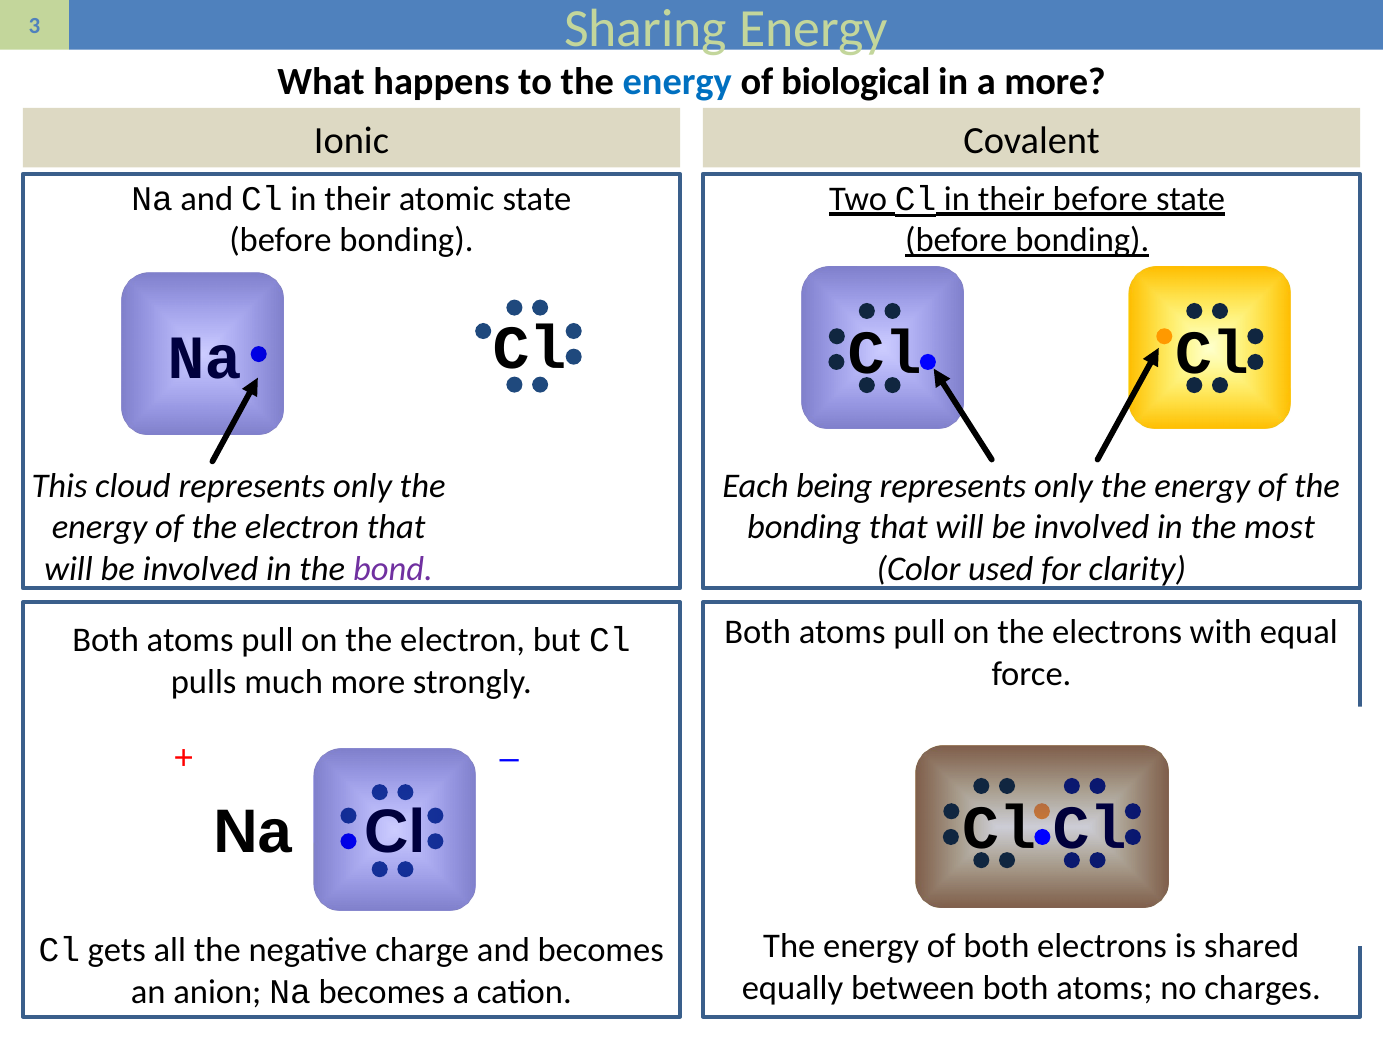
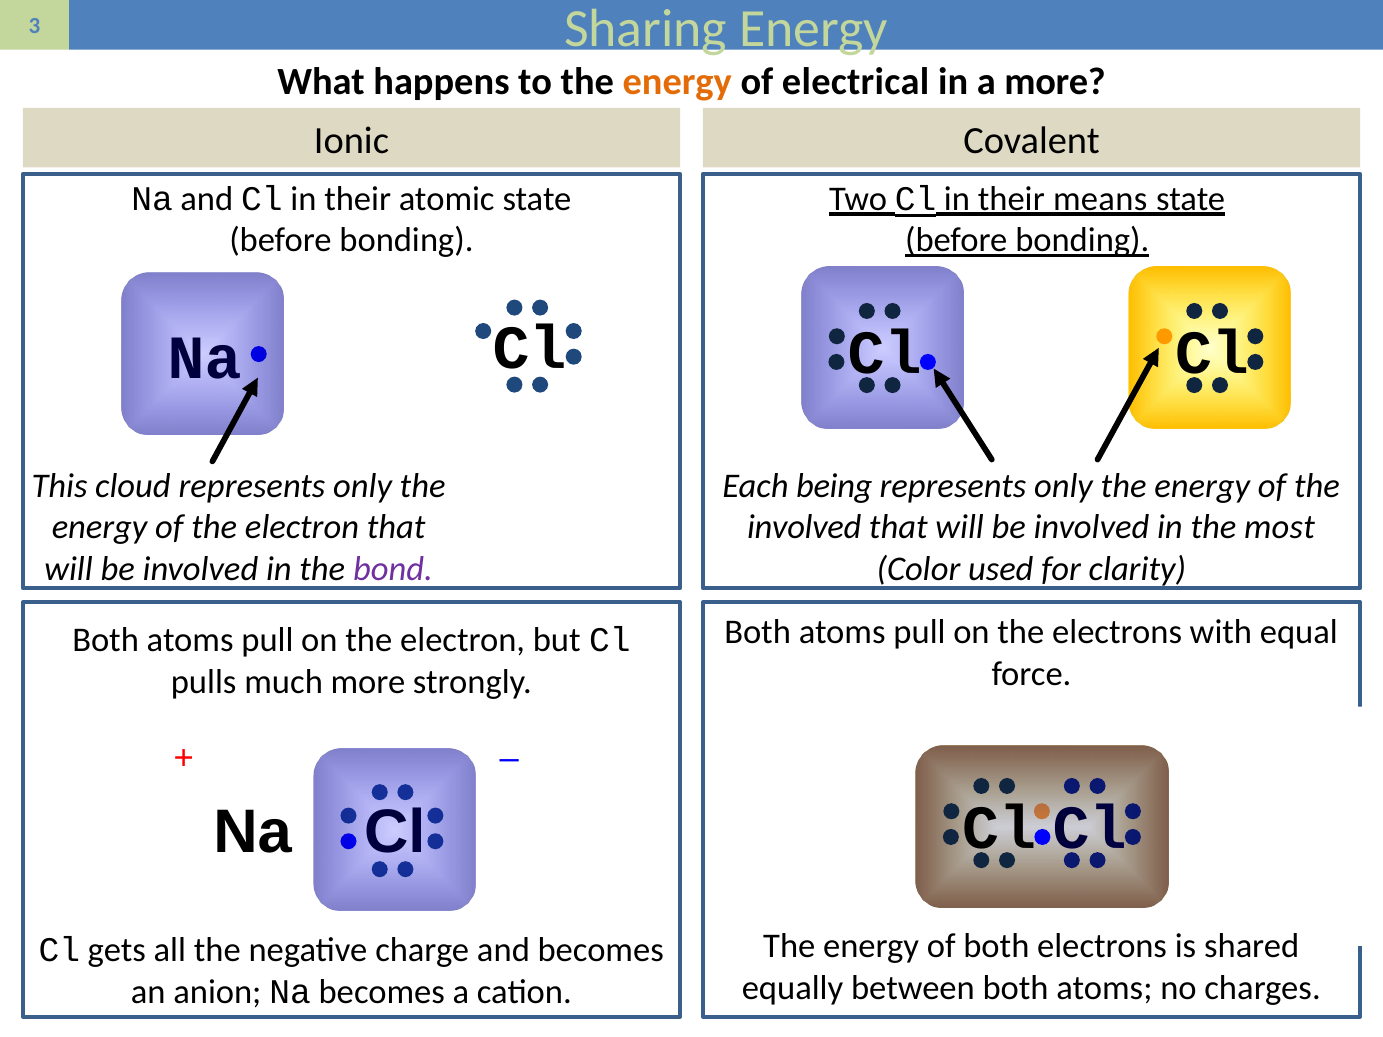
energy at (677, 82) colour: blue -> orange
biological: biological -> electrical
their before: before -> means
bonding at (804, 527): bonding -> involved
